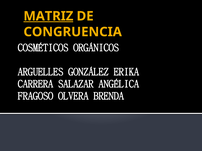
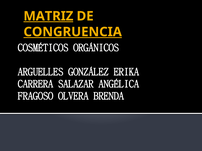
CONGRUENCIA underline: none -> present
